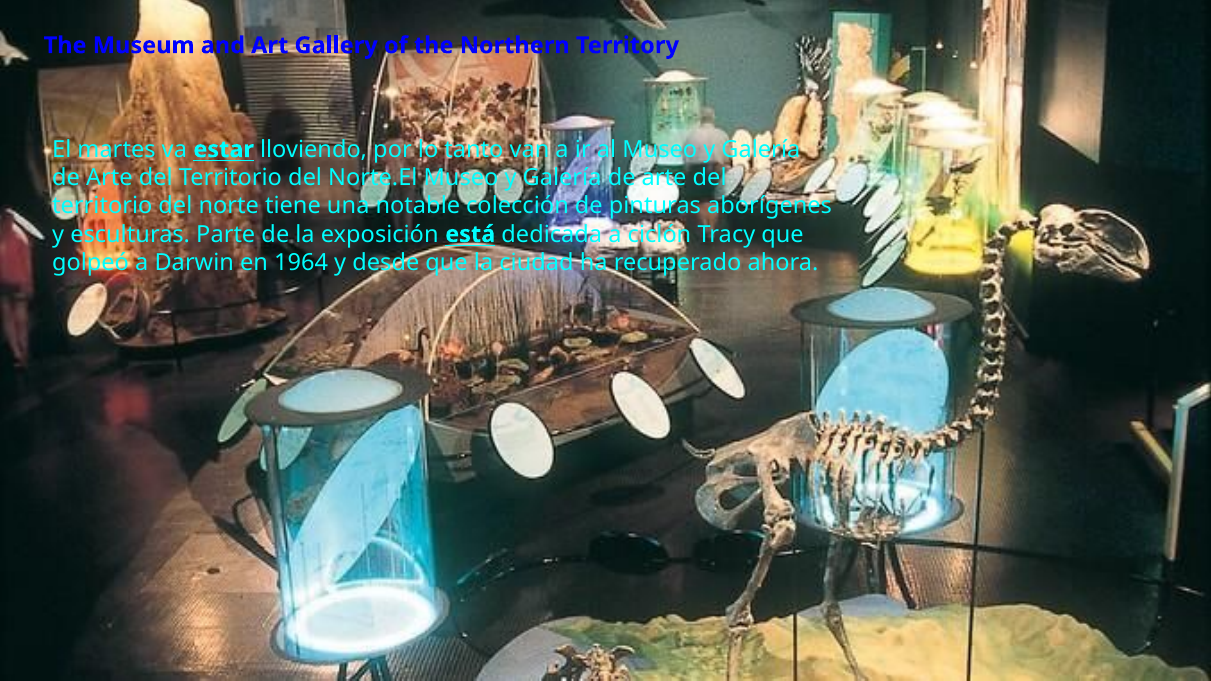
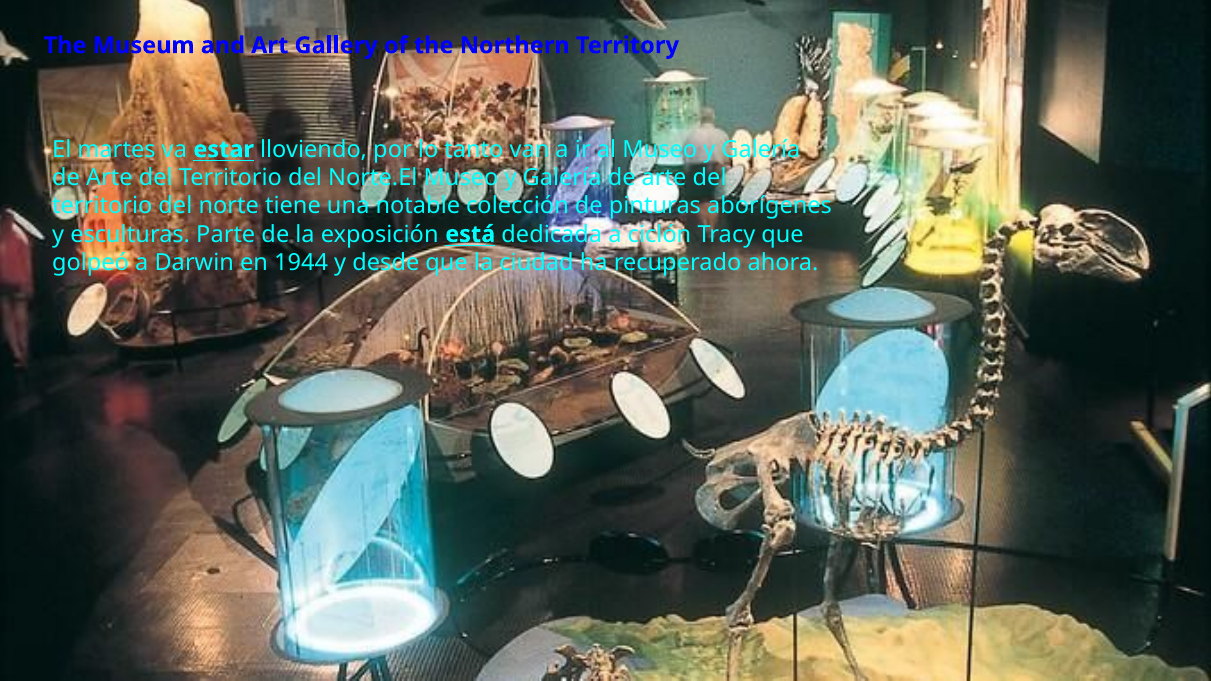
1964: 1964 -> 1944
